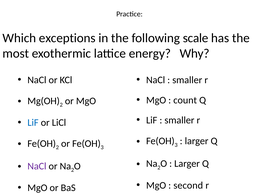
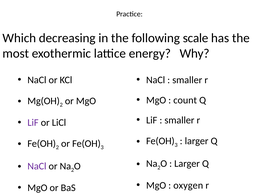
exceptions: exceptions -> decreasing
LiF at (33, 123) colour: blue -> purple
second: second -> oxygen
